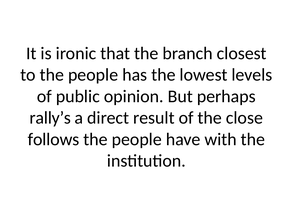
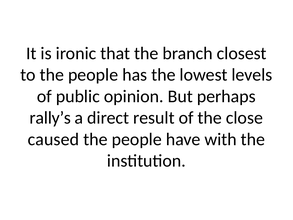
follows: follows -> caused
